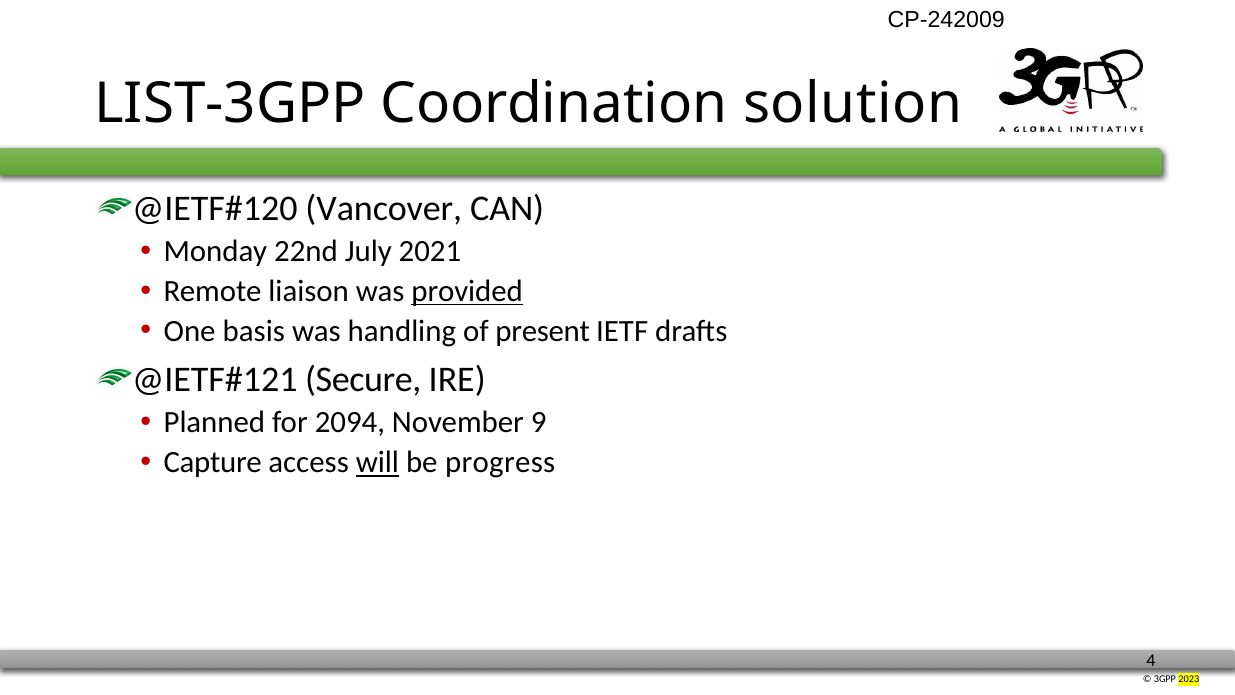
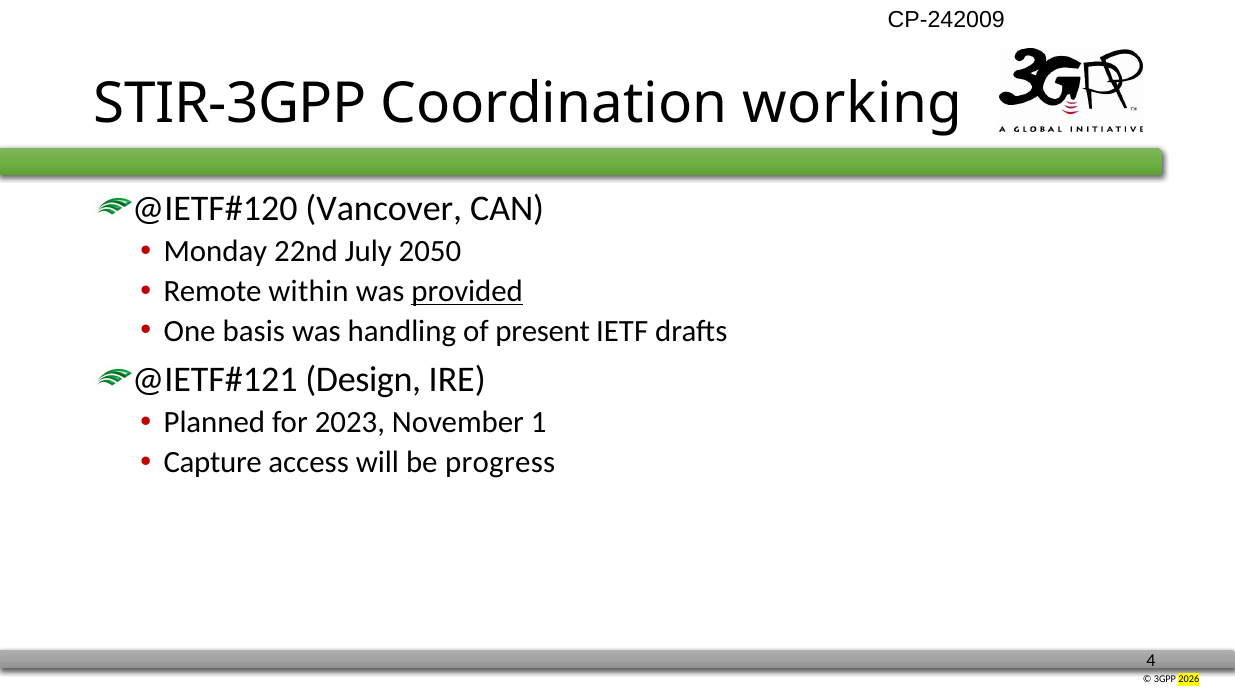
LIST-3GPP: LIST-3GPP -> STIR-3GPP
solution: solution -> working
2021: 2021 -> 2050
liaison: liaison -> within
Secure: Secure -> Design
2094: 2094 -> 2023
9: 9 -> 1
will underline: present -> none
2023: 2023 -> 2026
